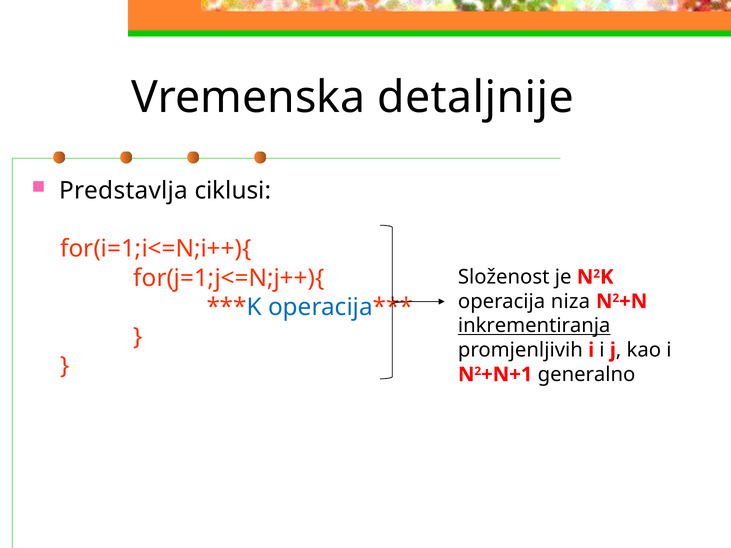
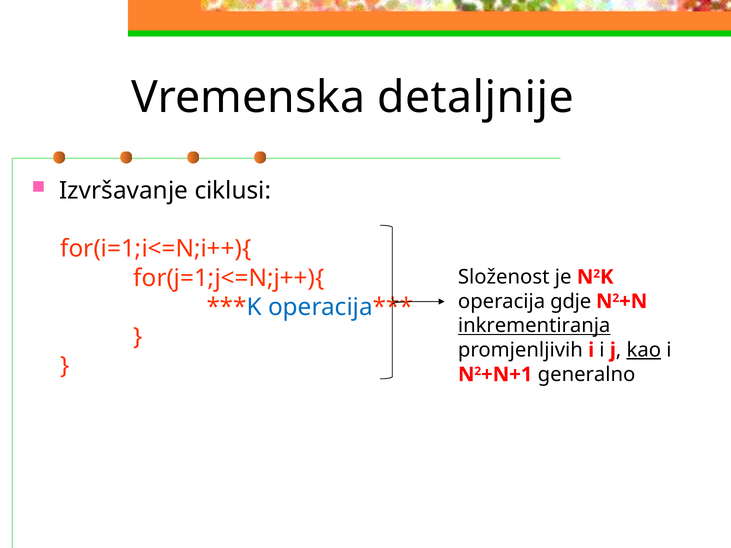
Predstavlja: Predstavlja -> Izvršavanje
niza: niza -> gdje
kao underline: none -> present
